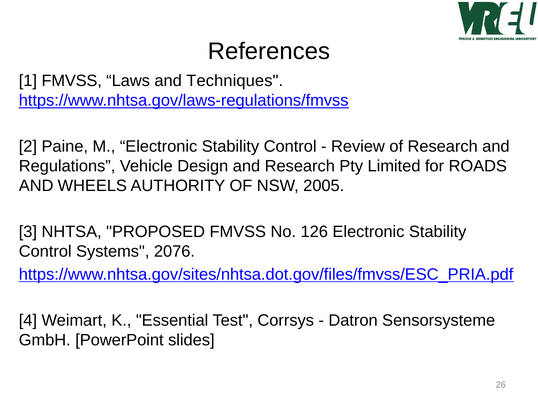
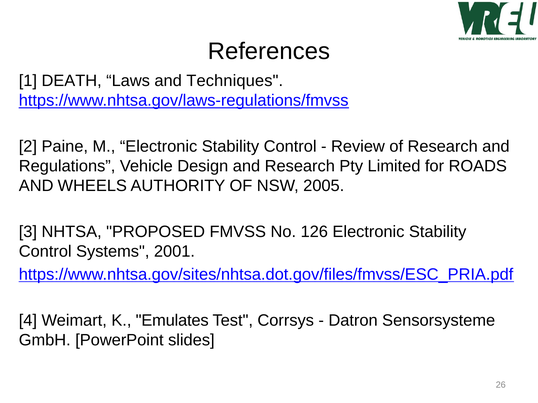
1 FMVSS: FMVSS -> DEATH
2076: 2076 -> 2001
Essential: Essential -> Emulates
